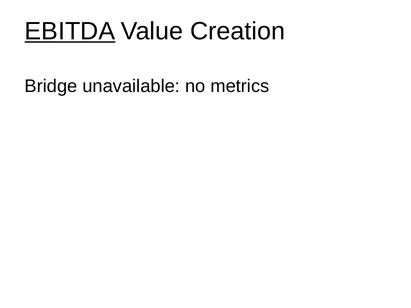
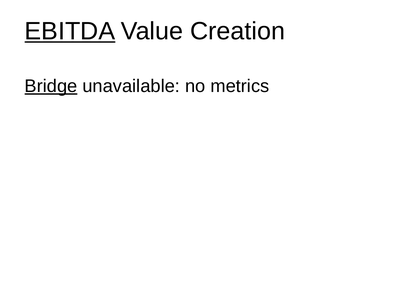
Bridge underline: none -> present
